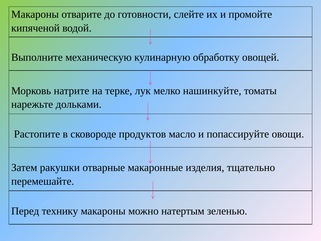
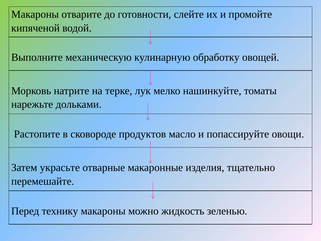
ракушки: ракушки -> украсьте
натертым: натертым -> жидкость
